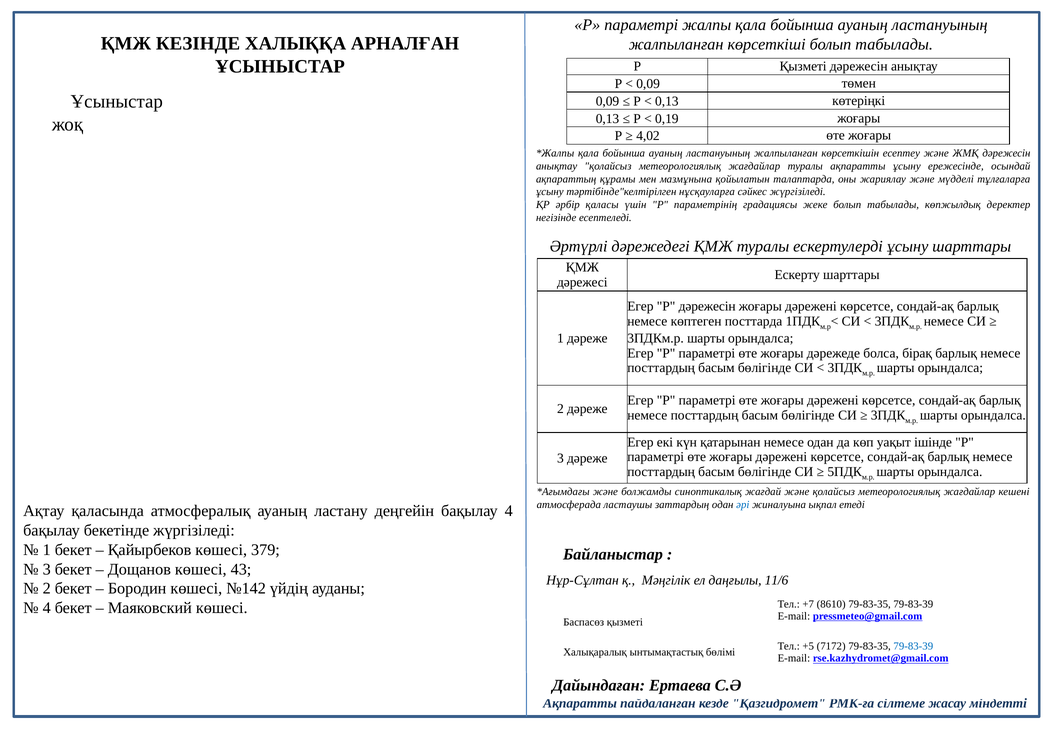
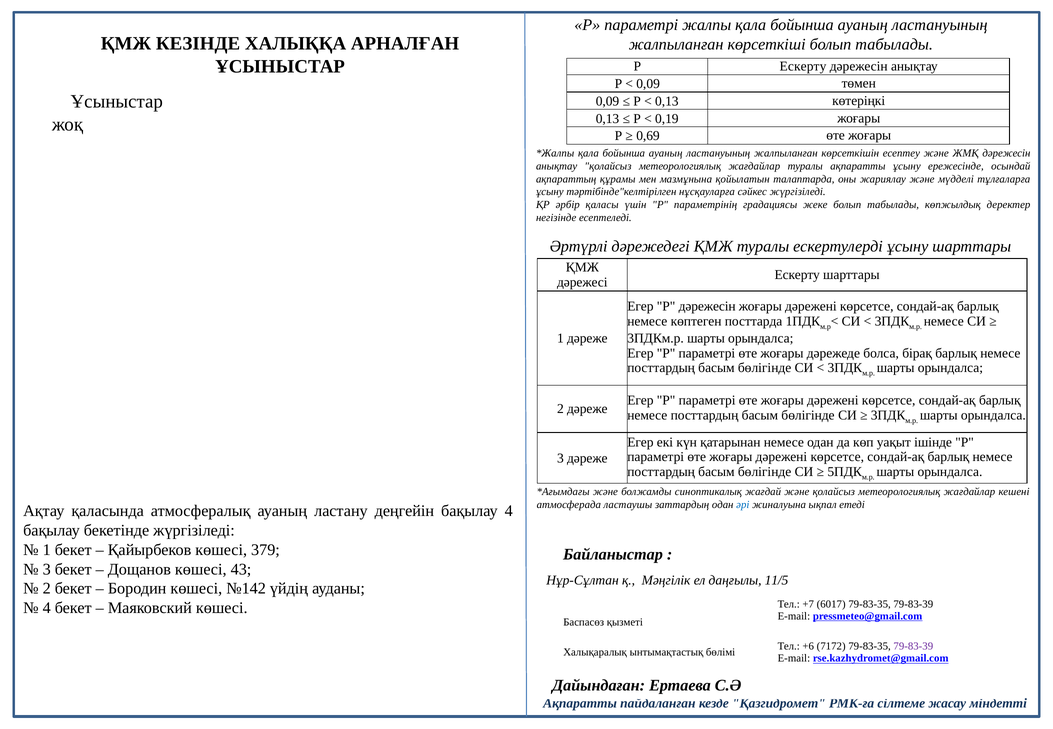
Р Қызметі: Қызметі -> Ескерту
4,02: 4,02 -> 0,69
11/6: 11/6 -> 11/5
8610: 8610 -> 6017
+5: +5 -> +6
79-83-39 at (913, 646) colour: blue -> purple
